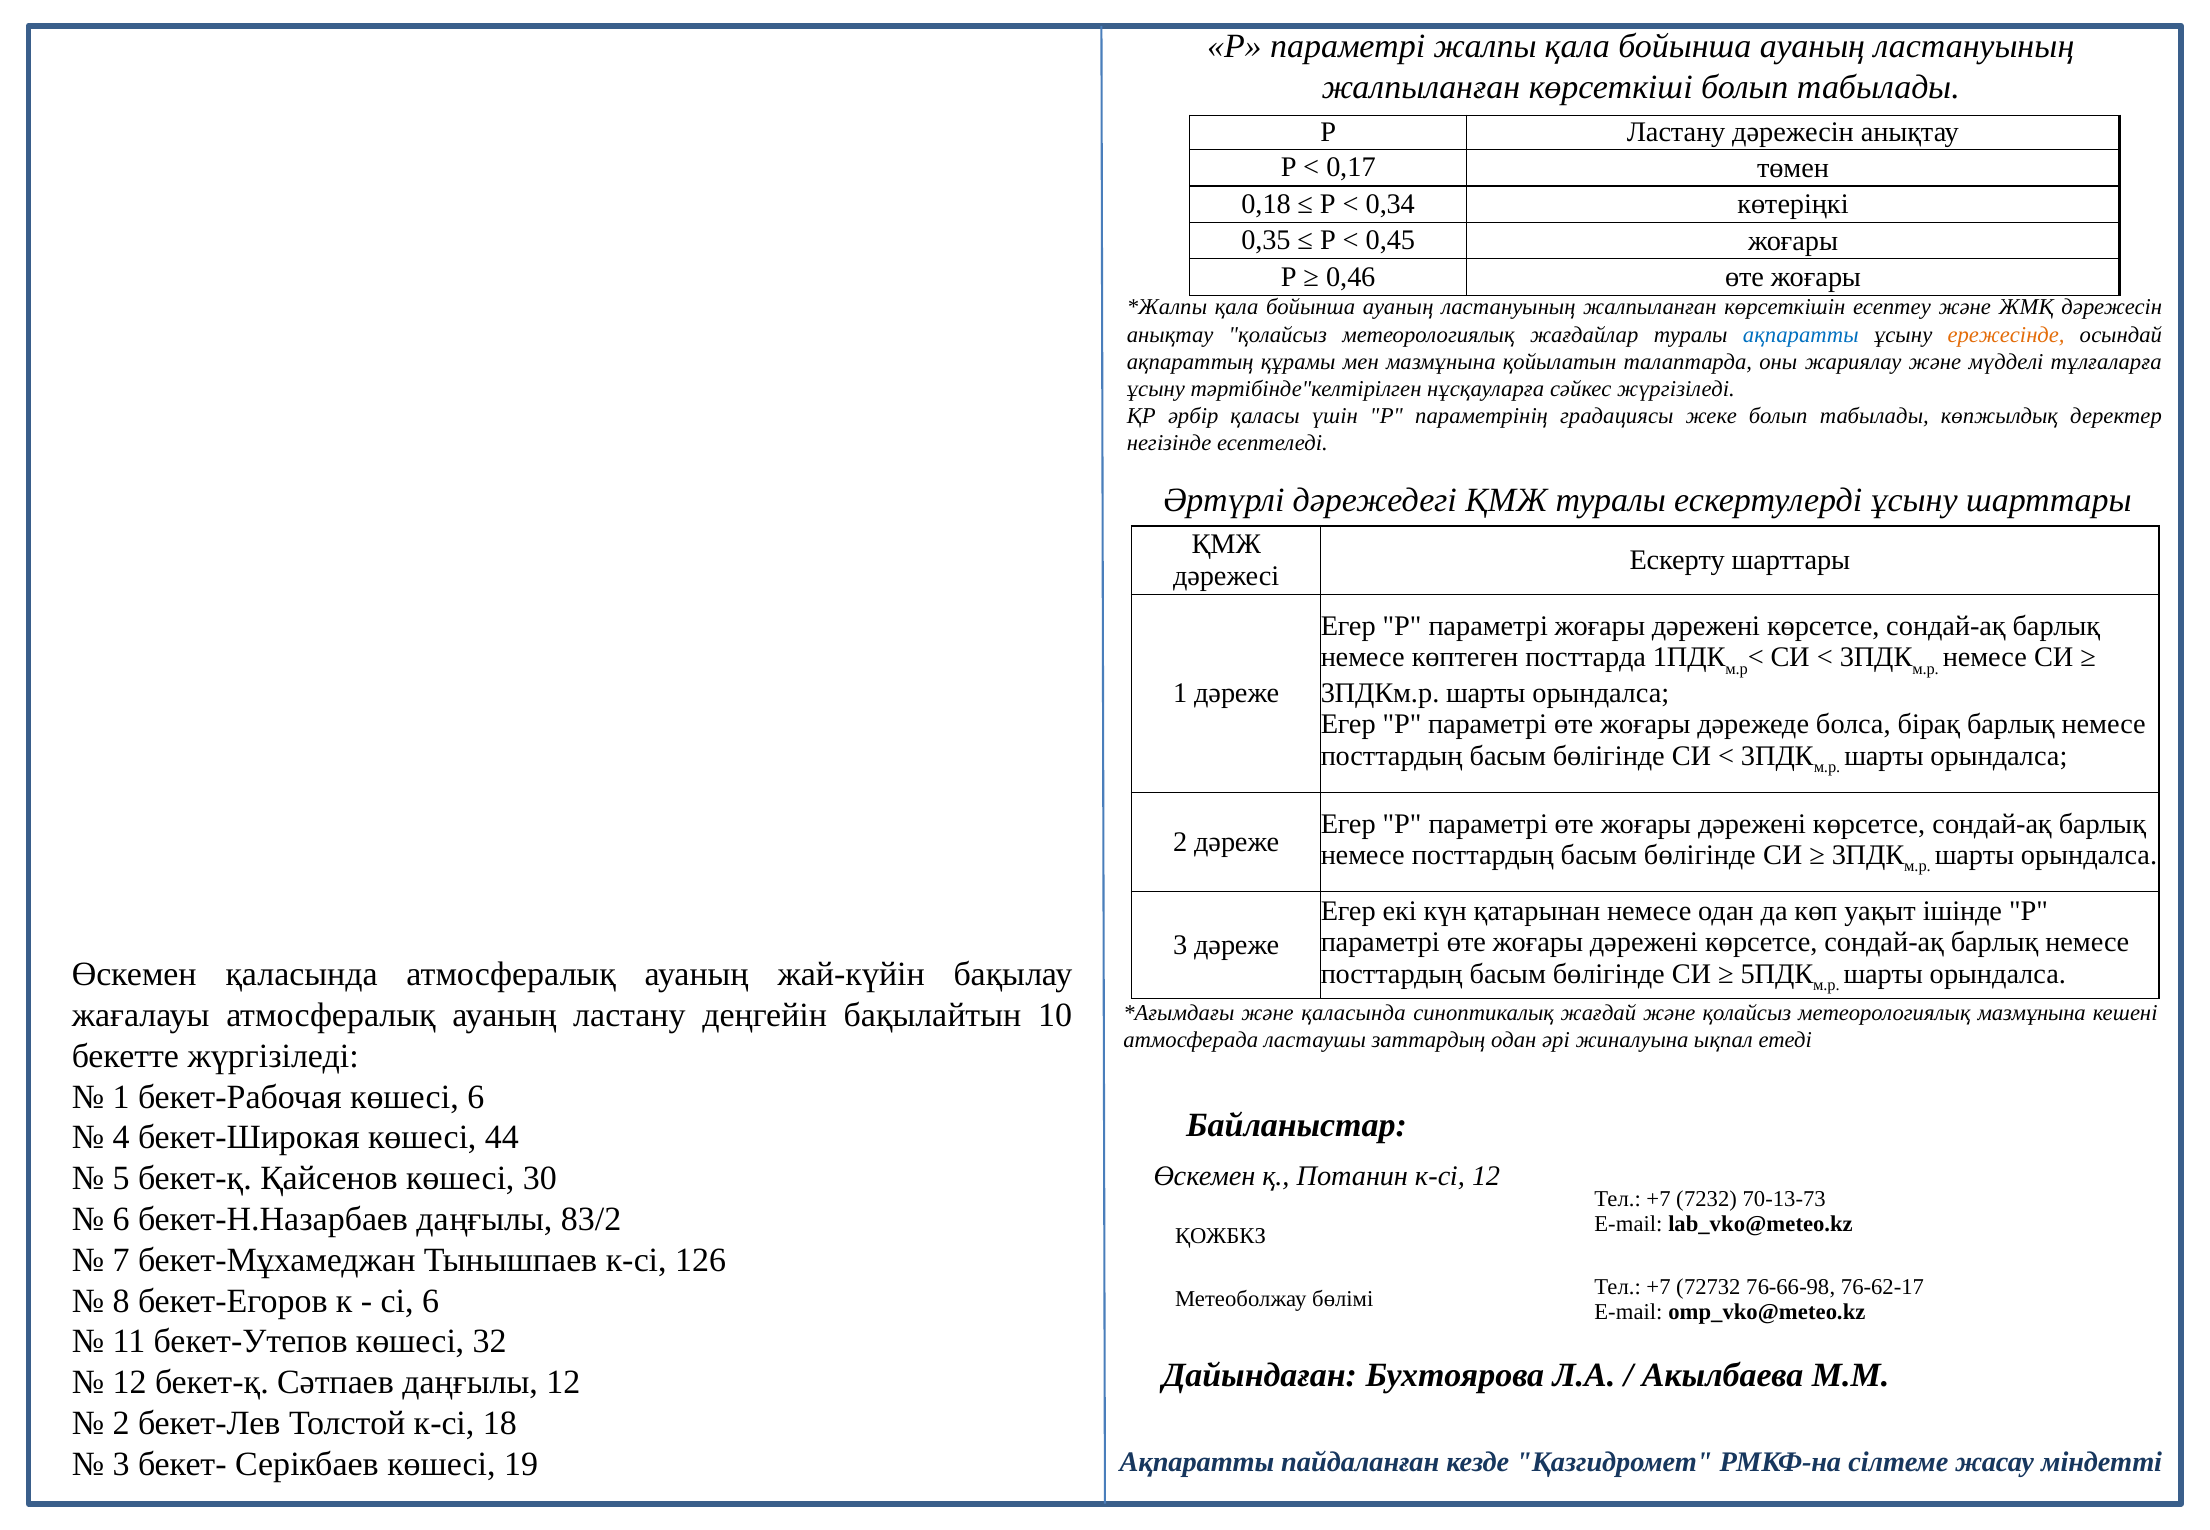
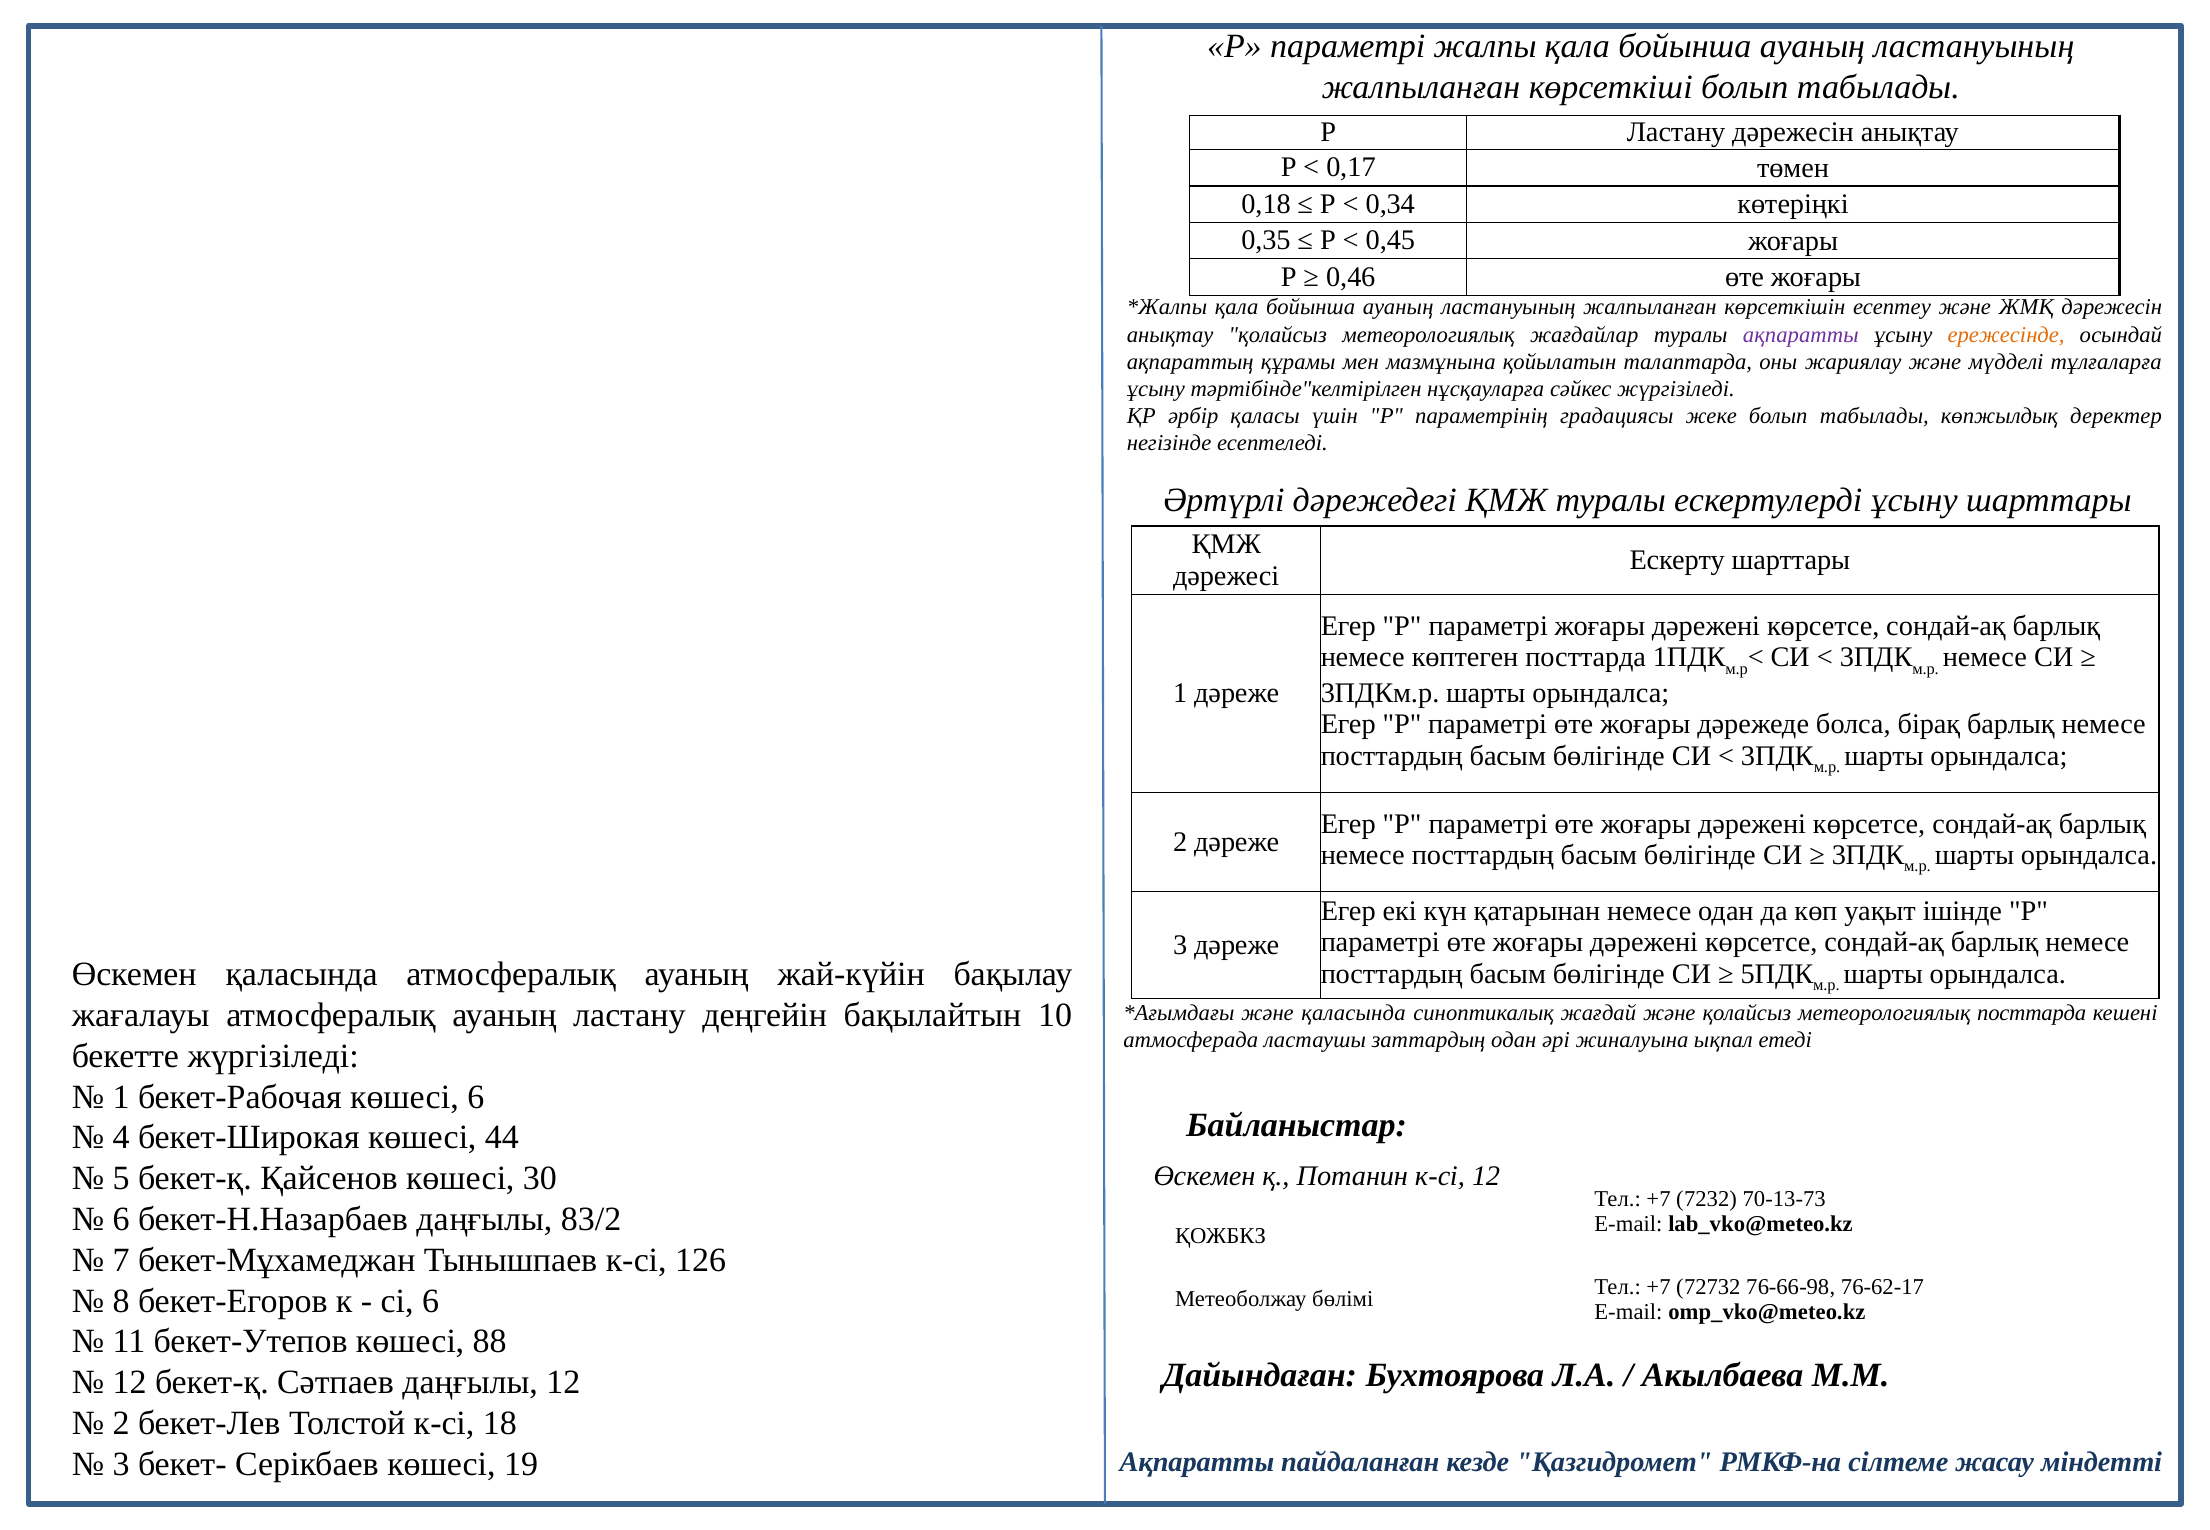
ақпаратты at (1801, 335) colour: blue -> purple
метеорологиялық мазмұнына: мазмұнына -> посттарда
32: 32 -> 88
